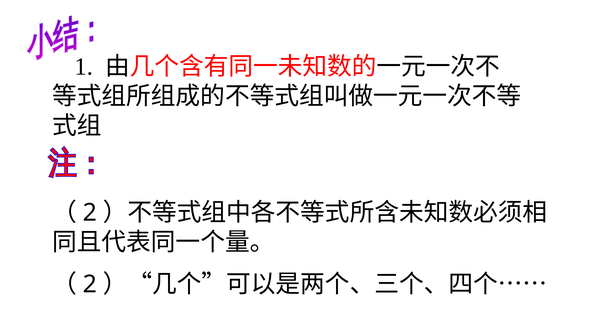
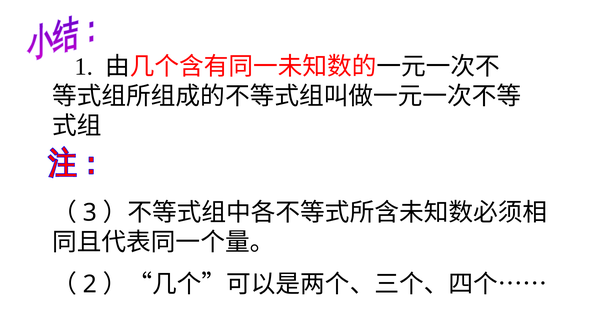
2 at (90, 212): 2 -> 3
